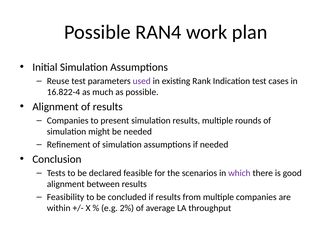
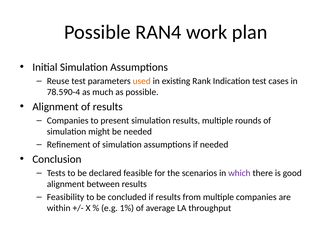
used colour: purple -> orange
16.822-4: 16.822-4 -> 78.590-4
2%: 2% -> 1%
